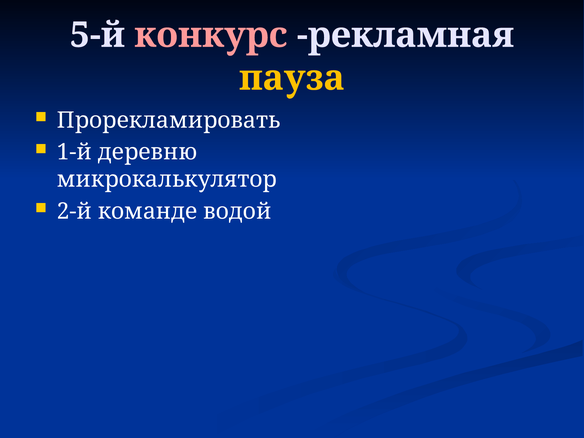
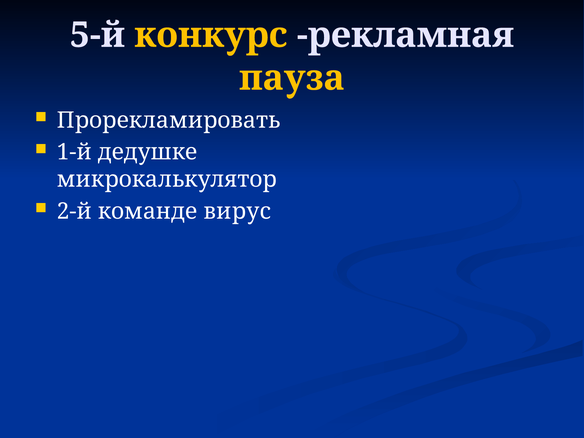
конкурс colour: pink -> yellow
деревню: деревню -> дедушке
водой: водой -> вирус
